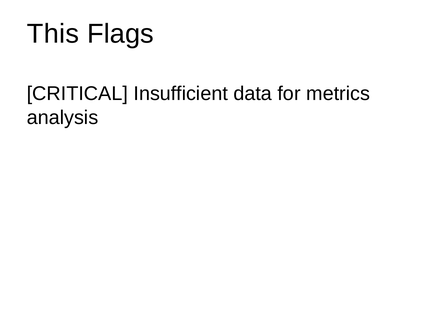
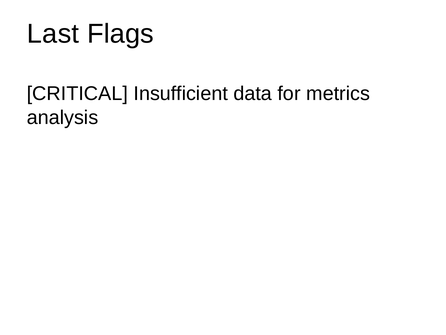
This: This -> Last
